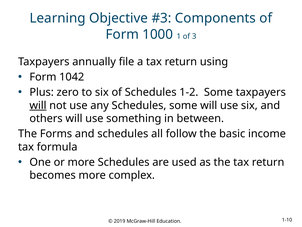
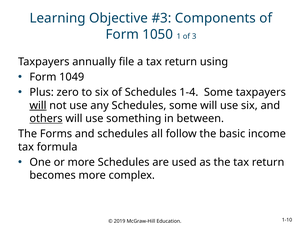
1000: 1000 -> 1050
1042: 1042 -> 1049
1-2: 1-2 -> 1-4
others underline: none -> present
